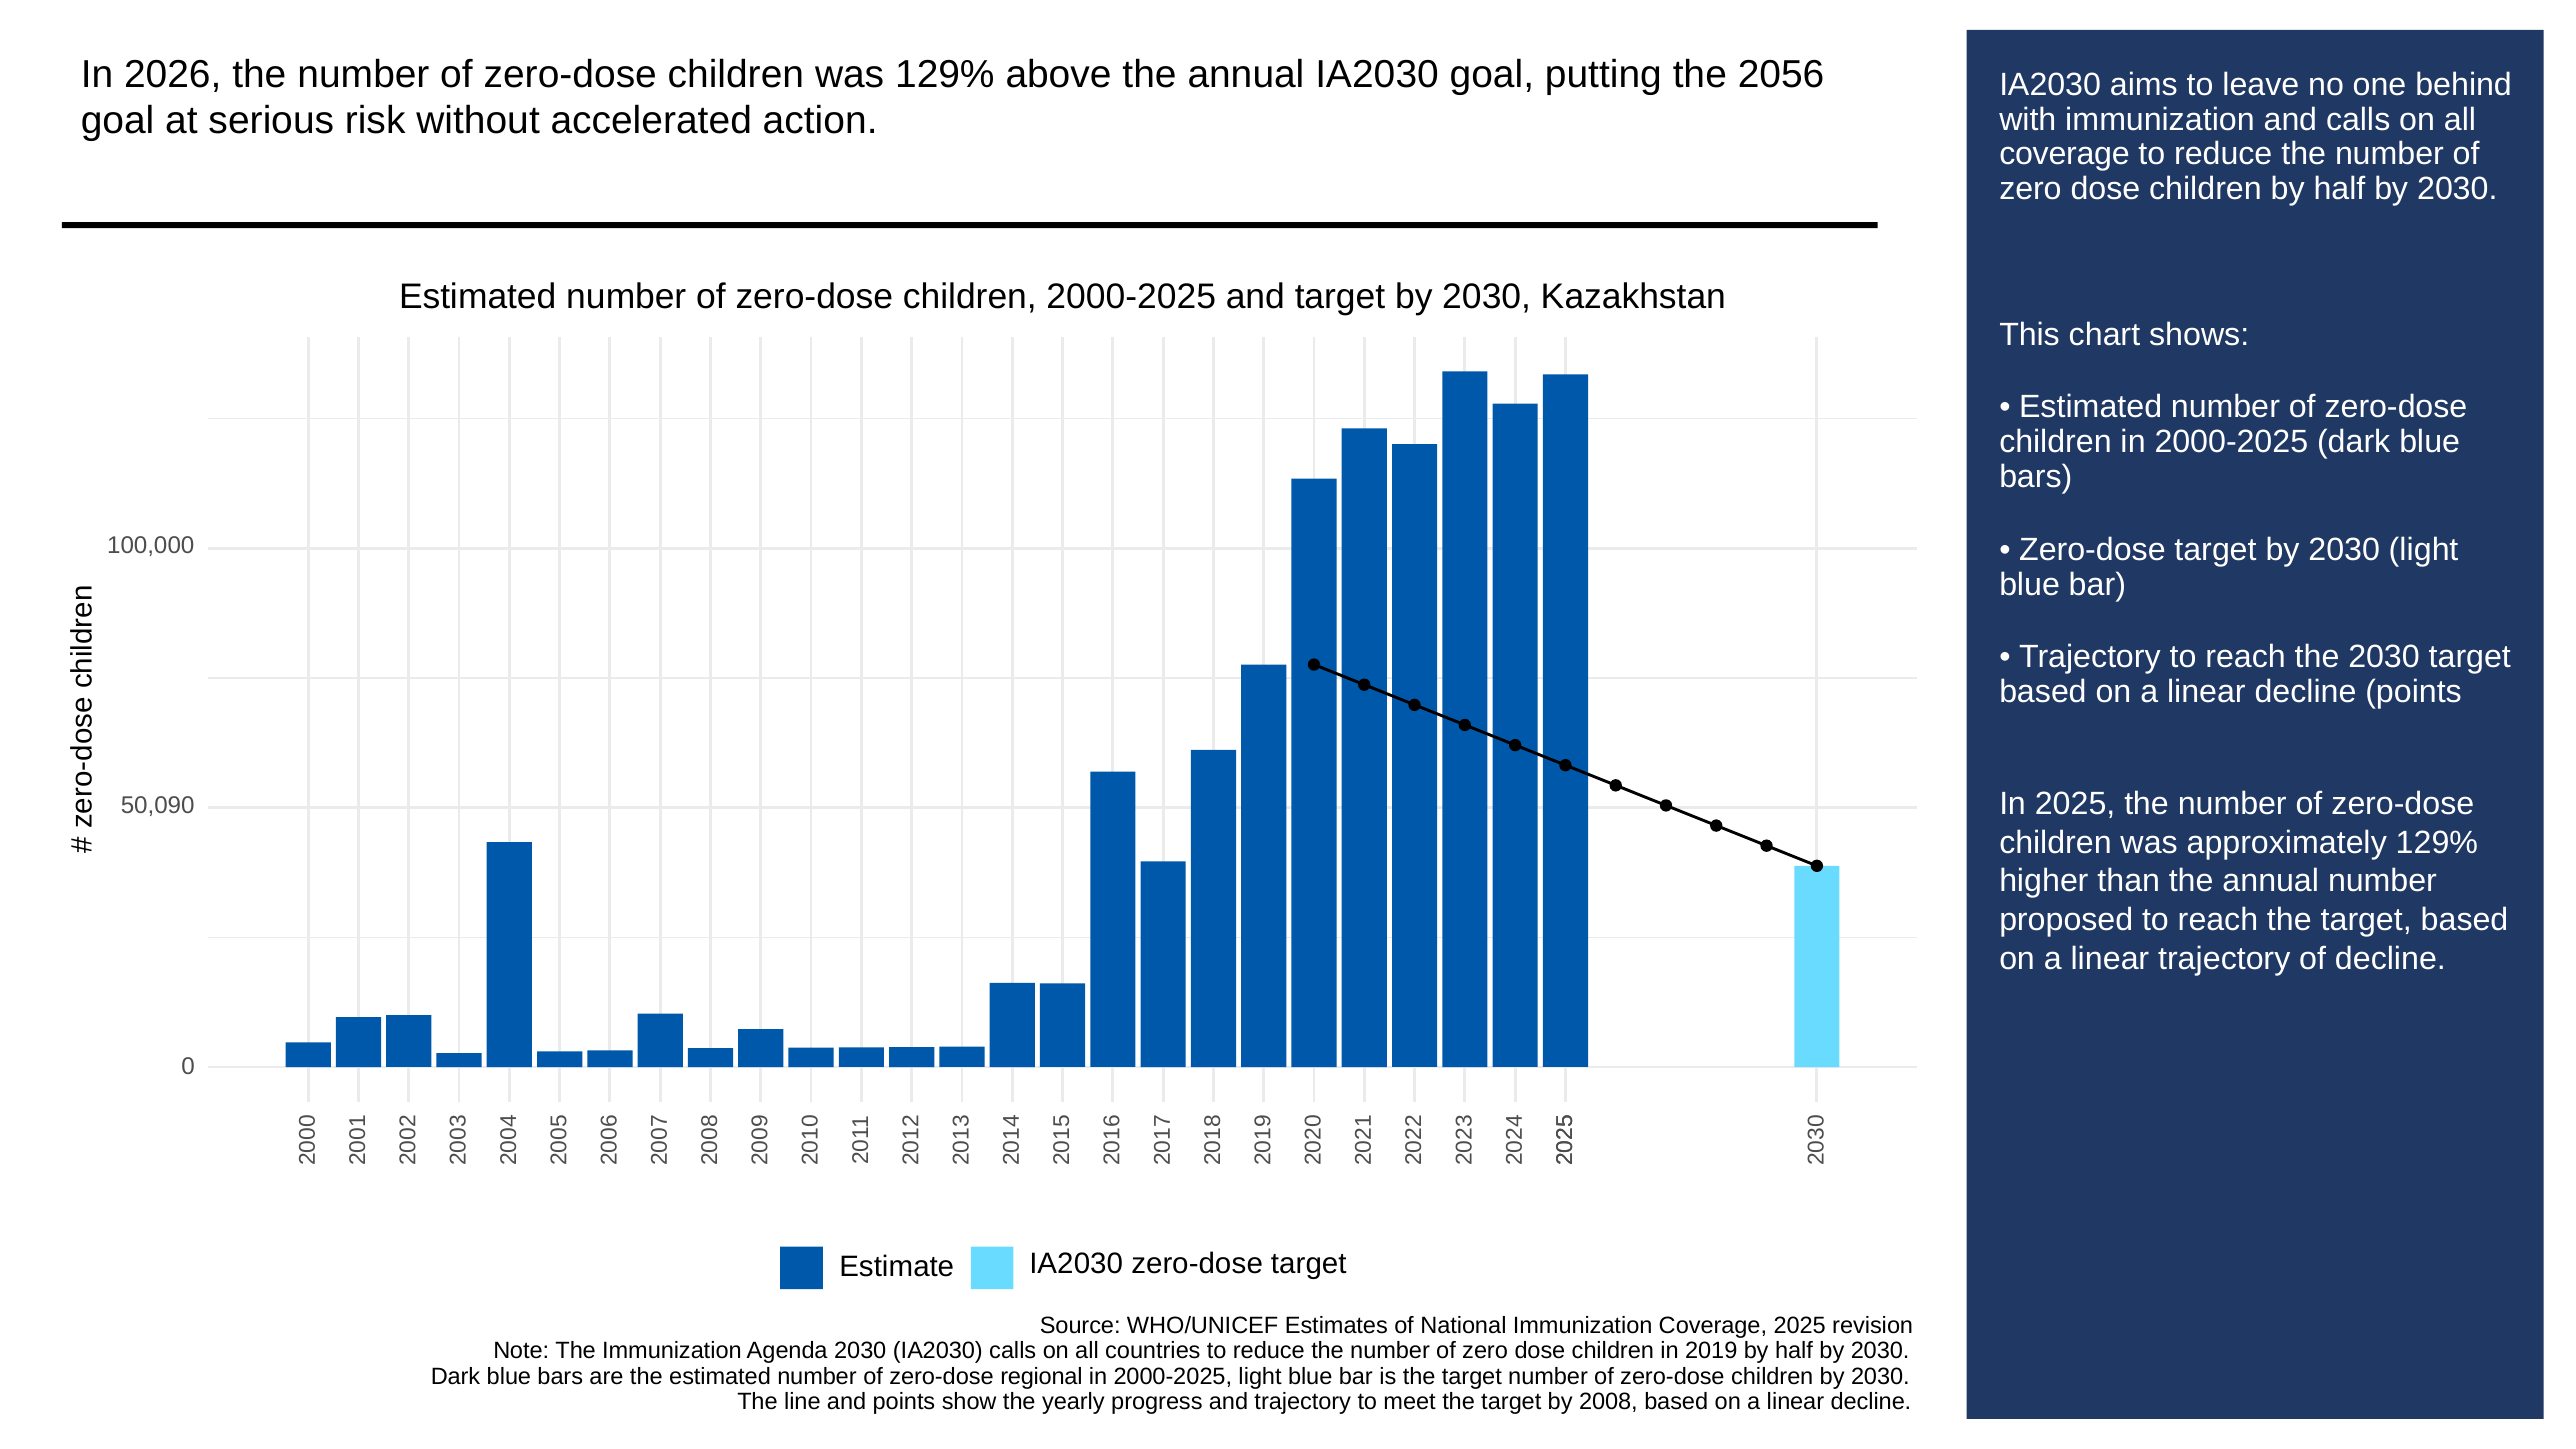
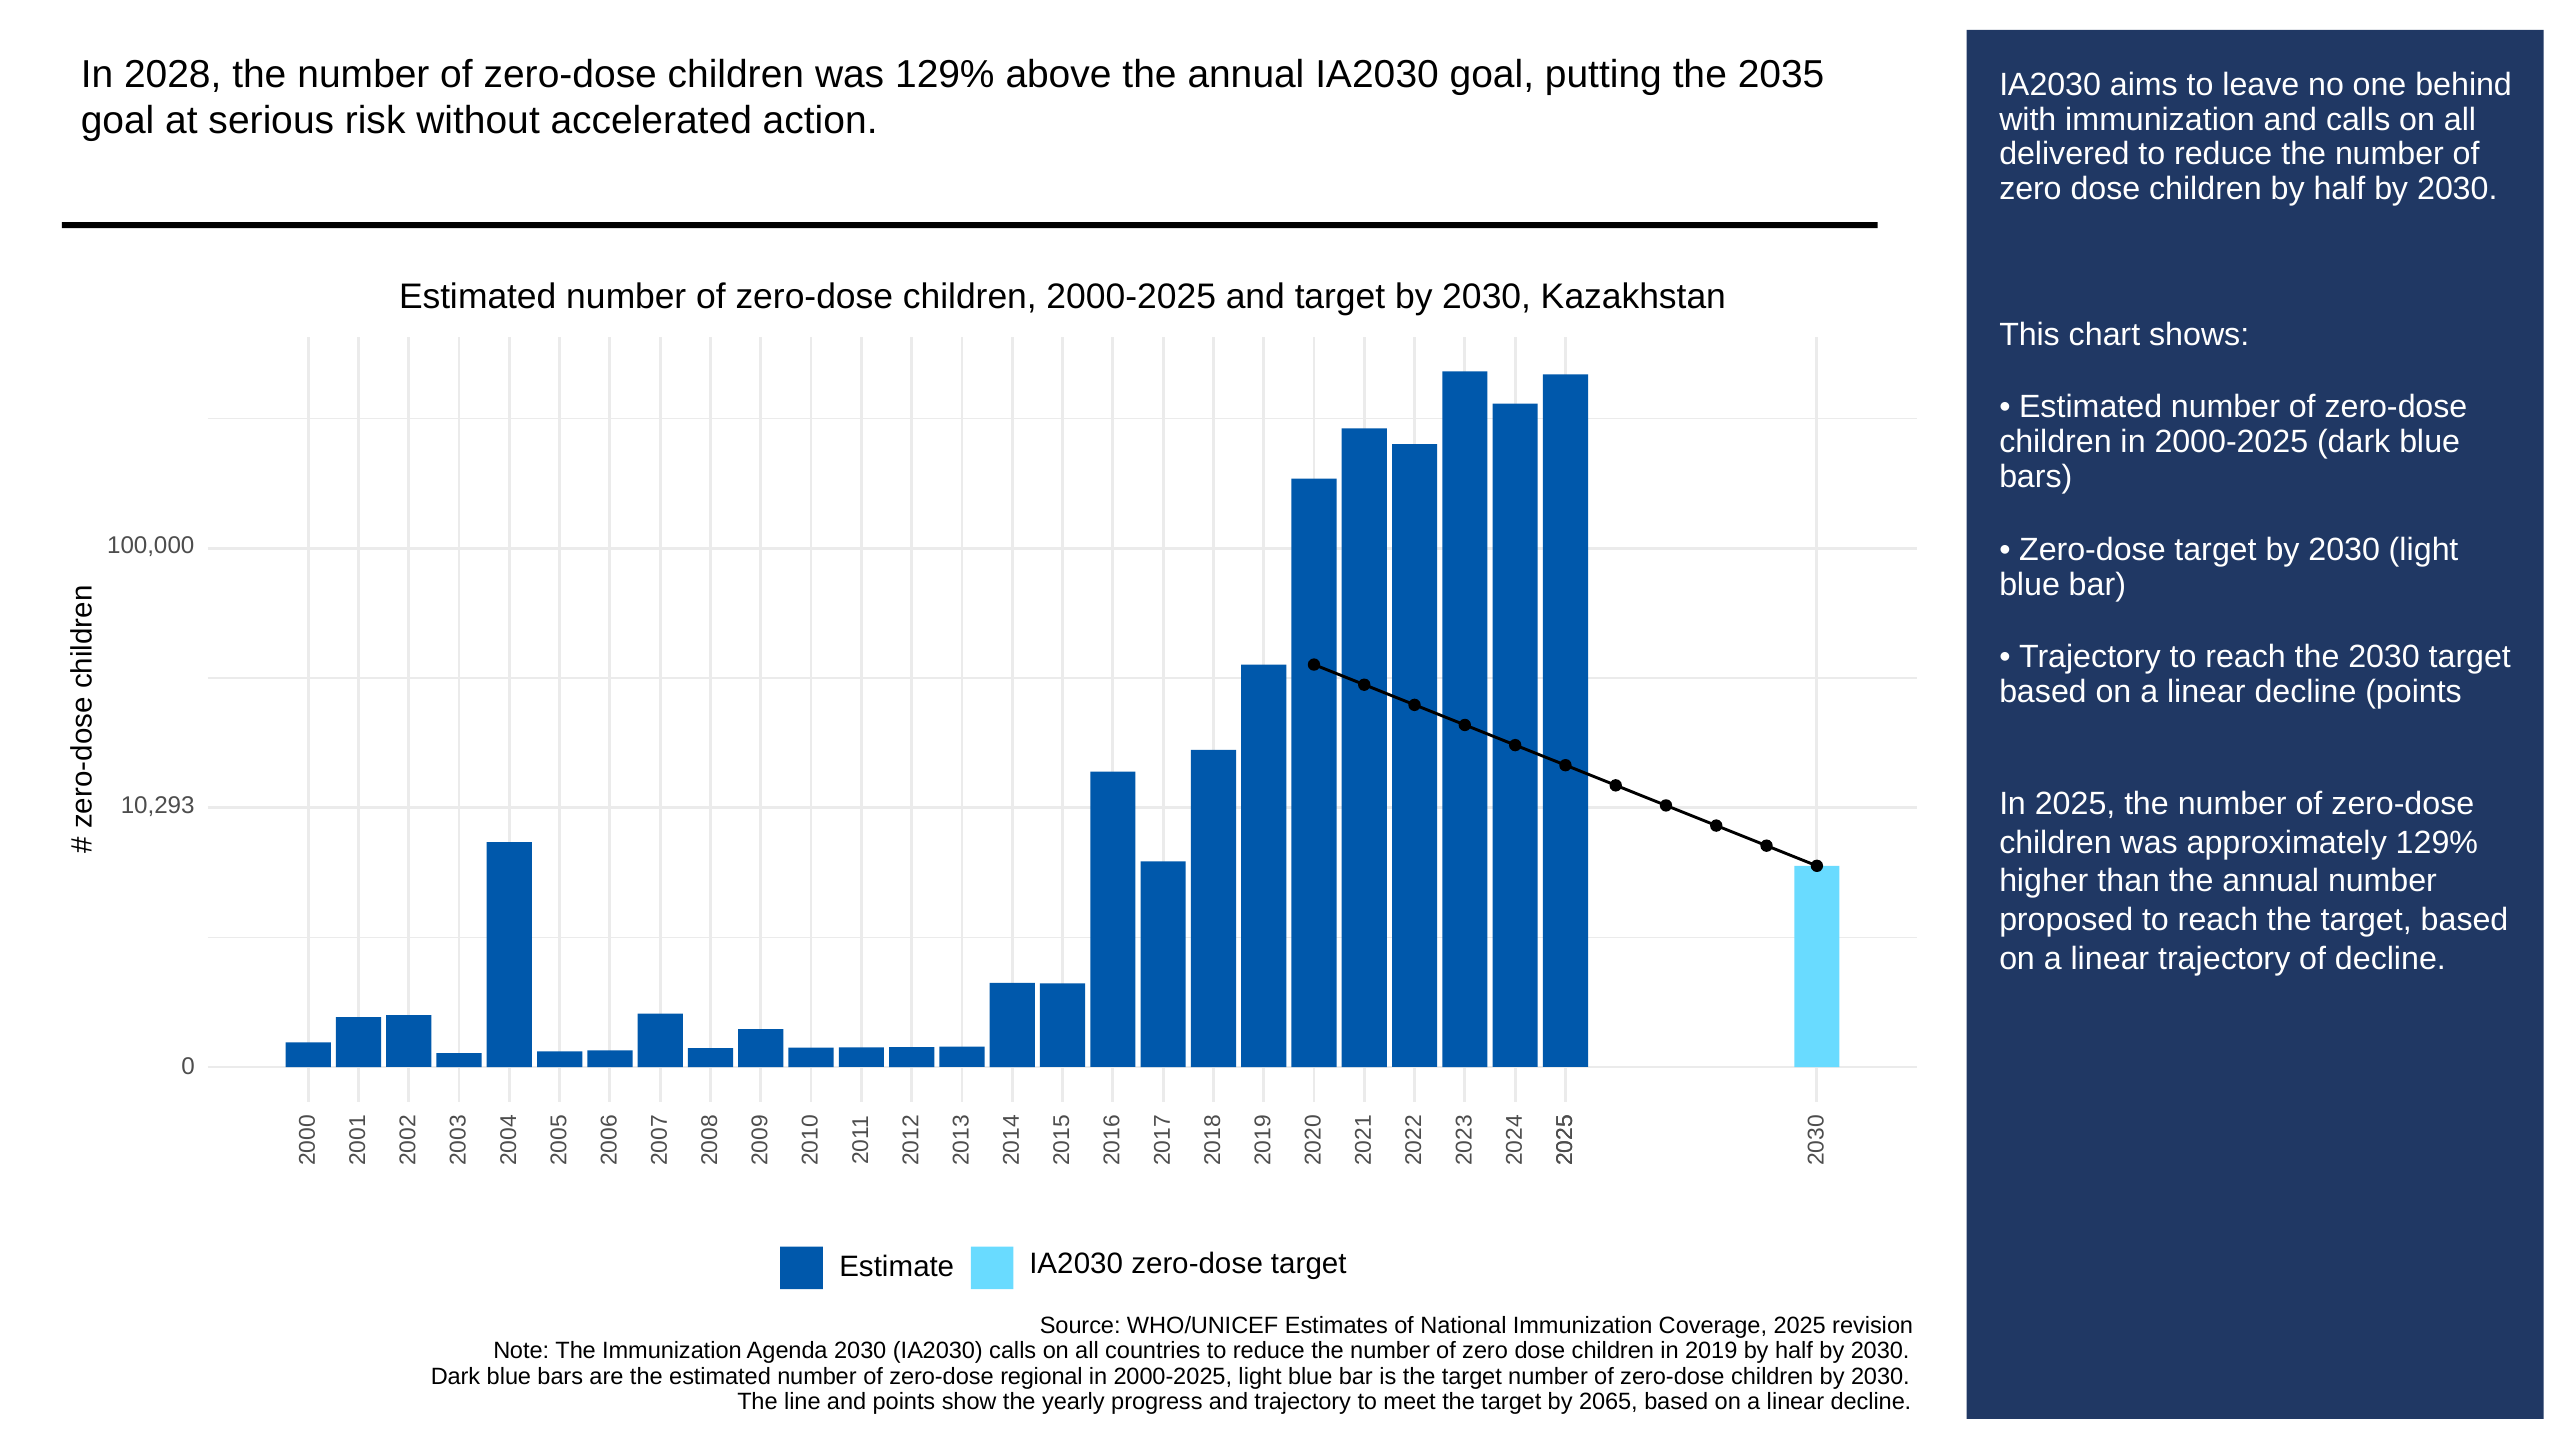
2026: 2026 -> 2028
2056: 2056 -> 2035
coverage at (2065, 154): coverage -> delivered
50,090: 50,090 -> 10,293
2008: 2008 -> 2065
